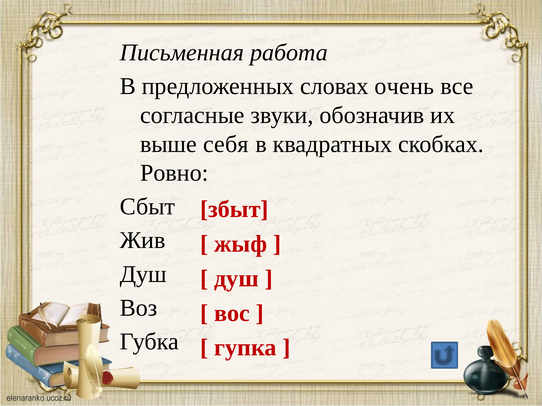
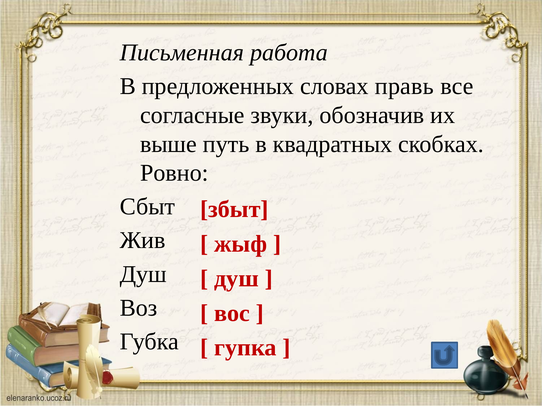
очень: очень -> правь
себя: себя -> путь
